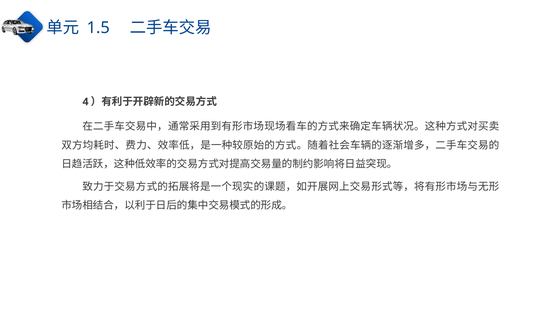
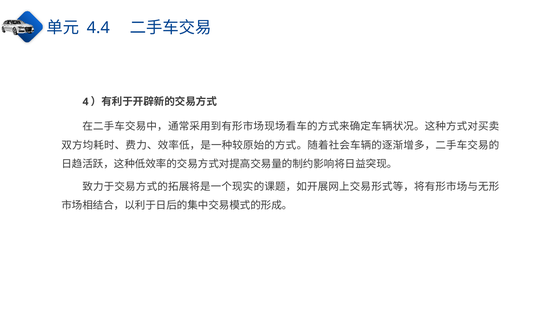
1.5: 1.5 -> 4.4
